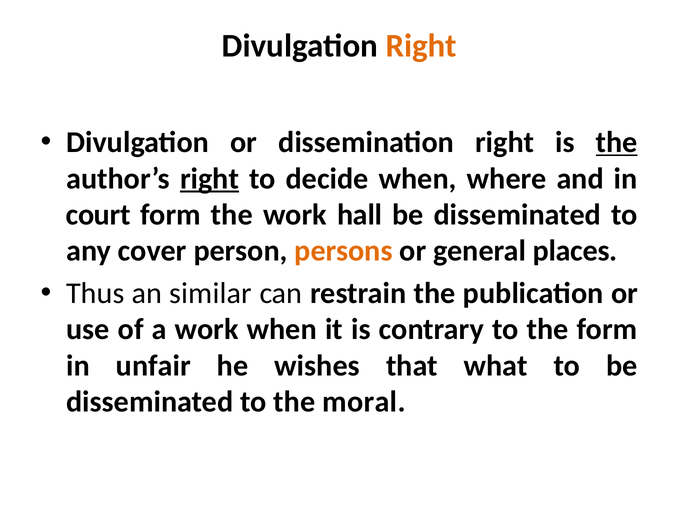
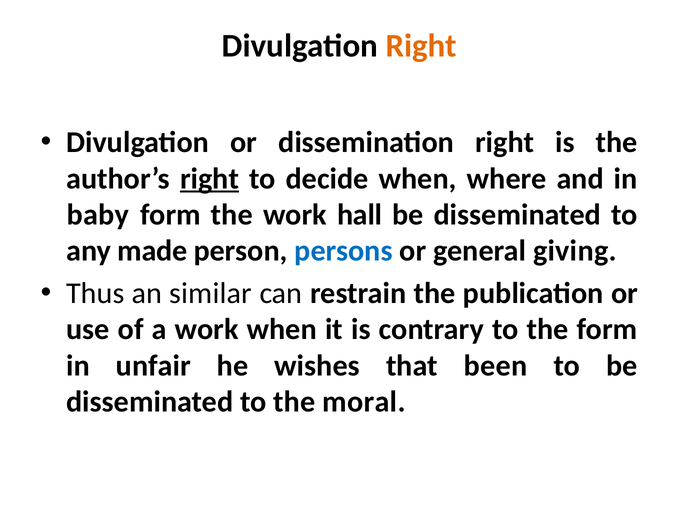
the at (617, 142) underline: present -> none
court: court -> baby
cover: cover -> made
persons colour: orange -> blue
places: places -> giving
what: what -> been
